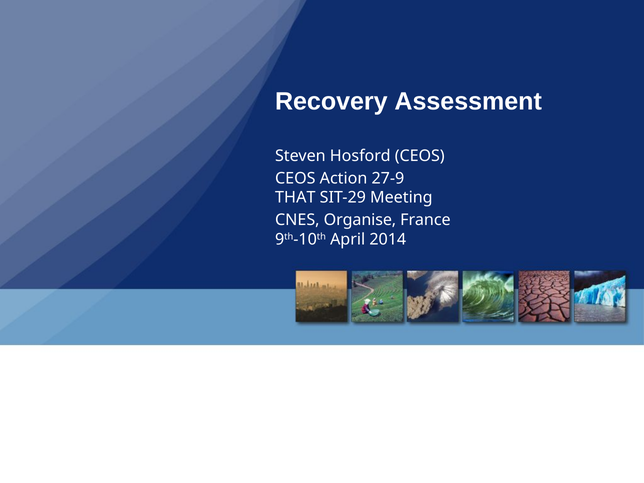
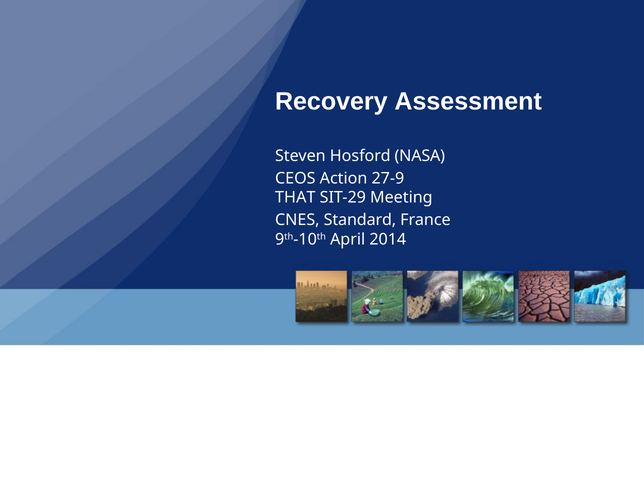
Hosford CEOS: CEOS -> NASA
Organise: Organise -> Standard
